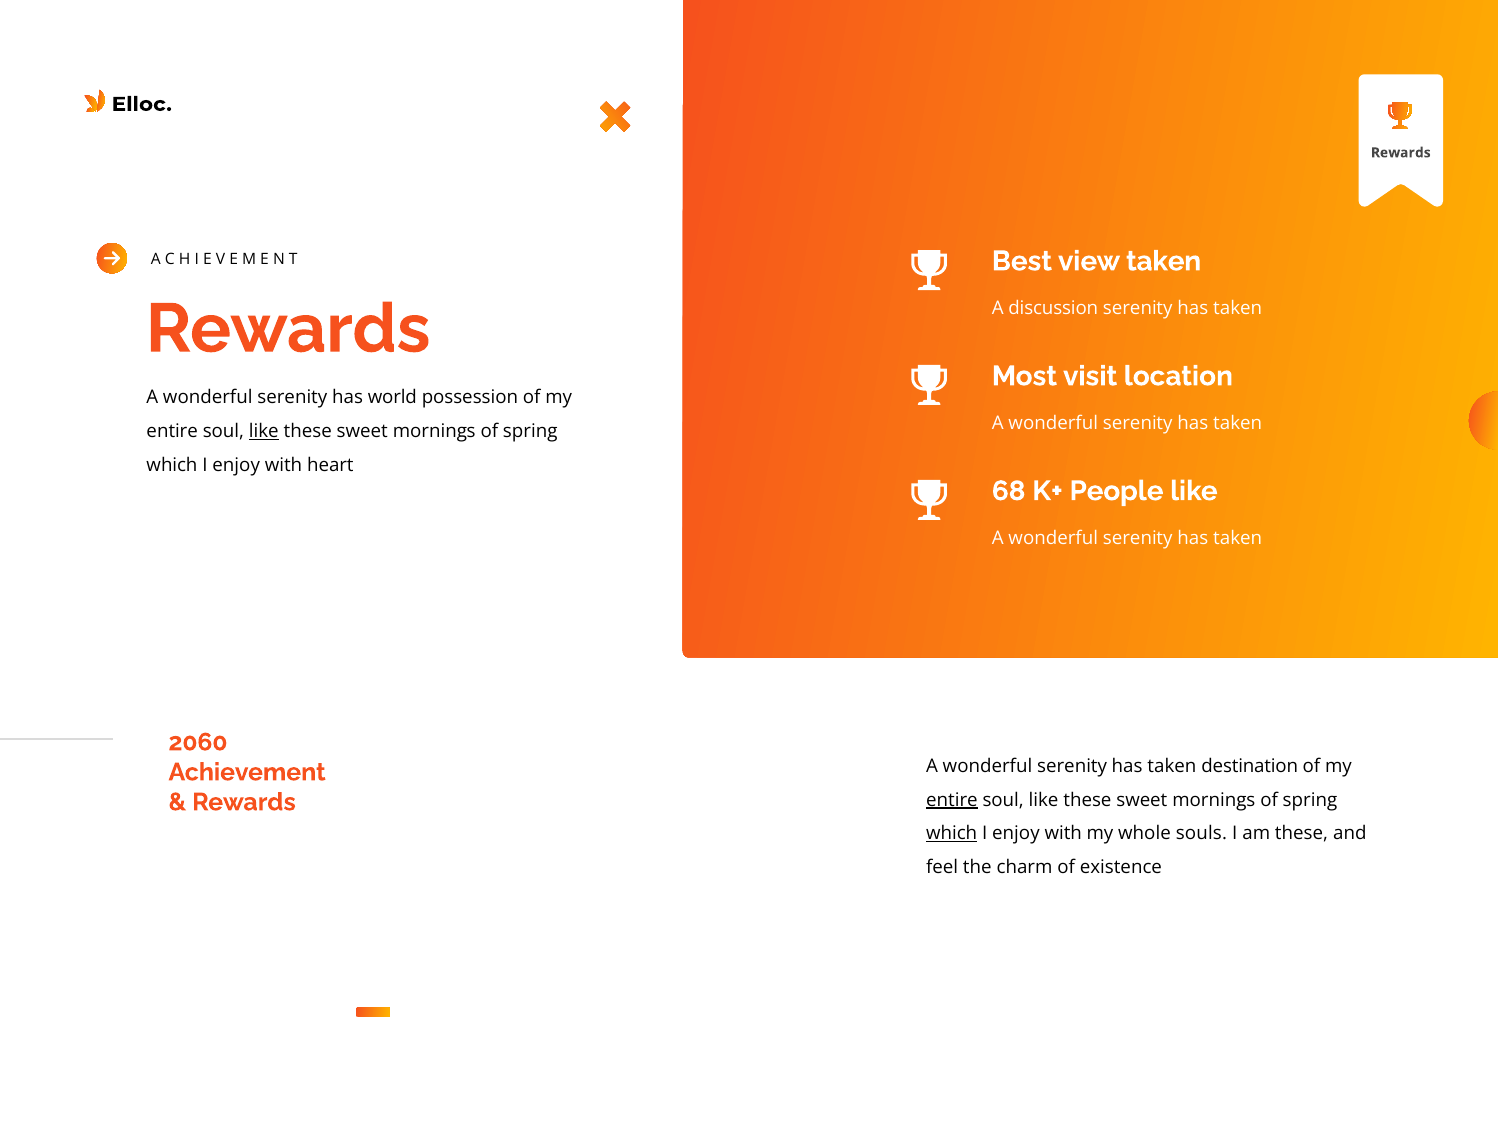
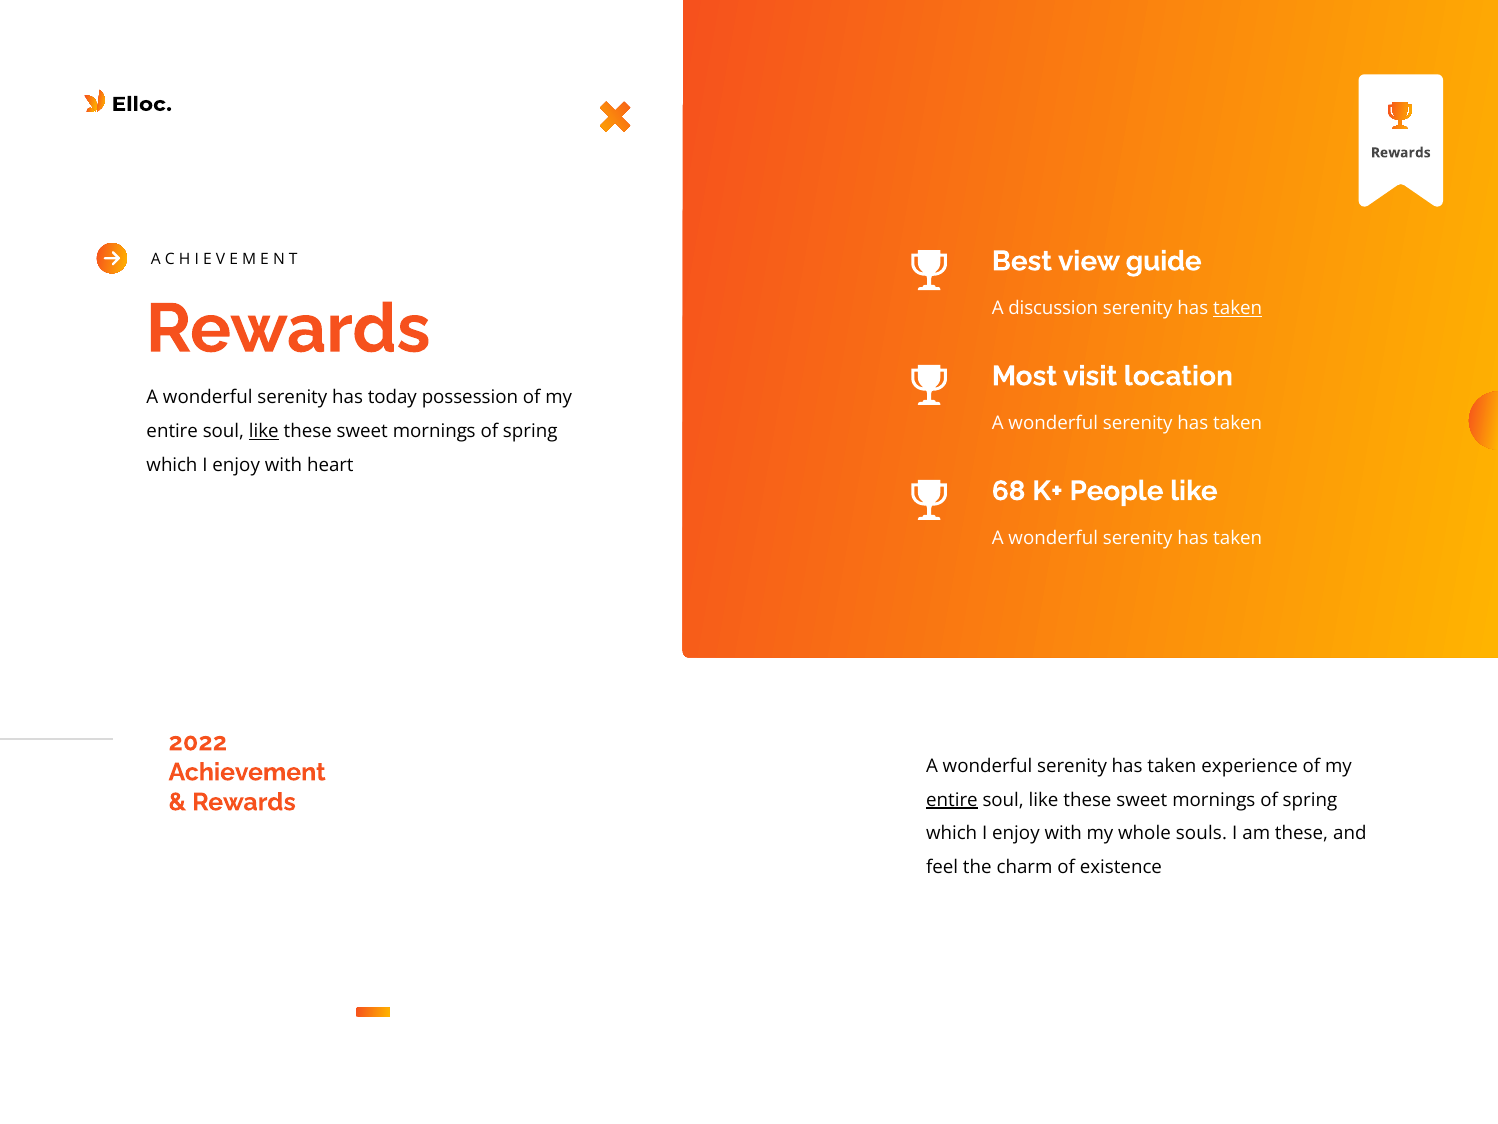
view taken: taken -> guide
taken at (1238, 308) underline: none -> present
world: world -> today
2060: 2060 -> 2022
destination: destination -> experience
which at (952, 833) underline: present -> none
